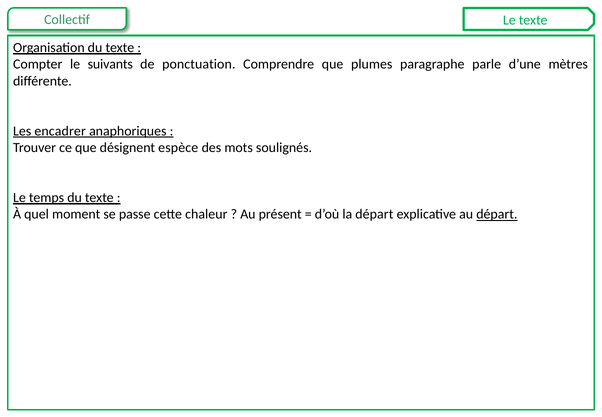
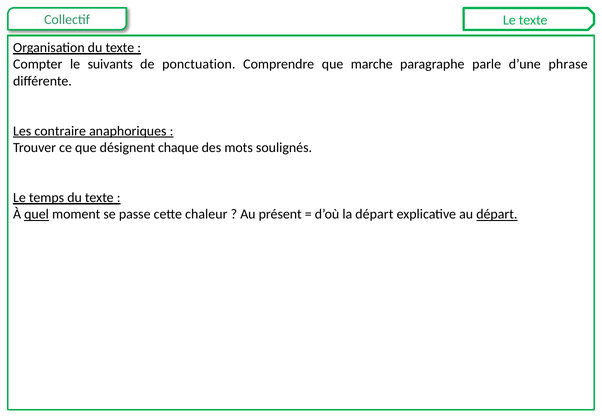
plumes: plumes -> marche
mètres: mètres -> phrase
encadrer: encadrer -> contraire
espèce: espèce -> chaque
quel underline: none -> present
